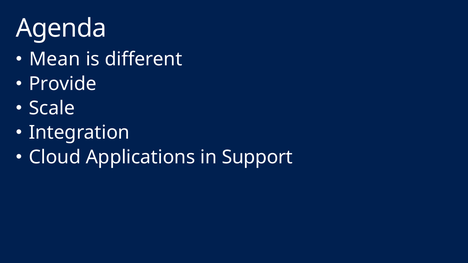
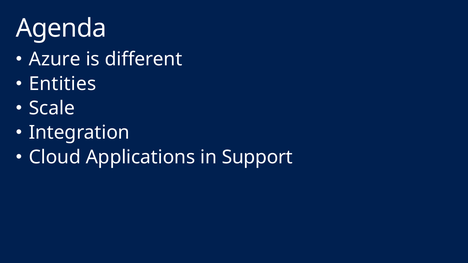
Mean: Mean -> Azure
Provide: Provide -> Entities
